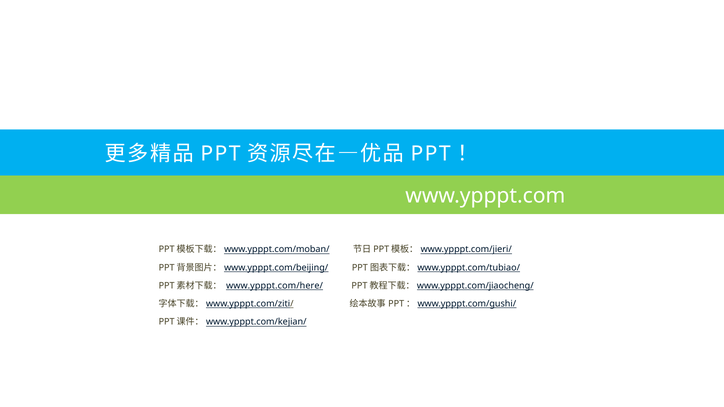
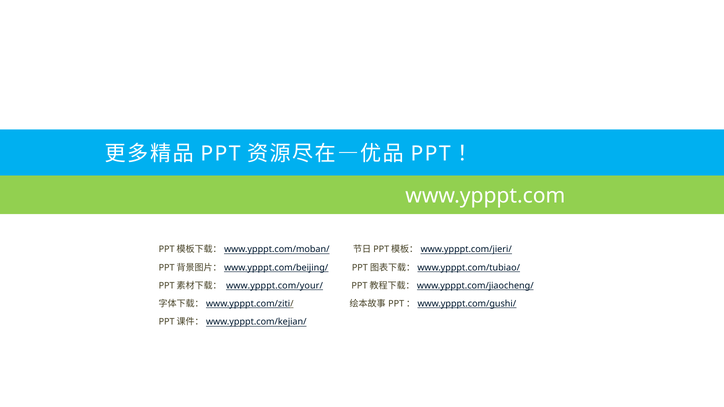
www.ypppt.com/here/: www.ypppt.com/here/ -> www.ypppt.com/your/
